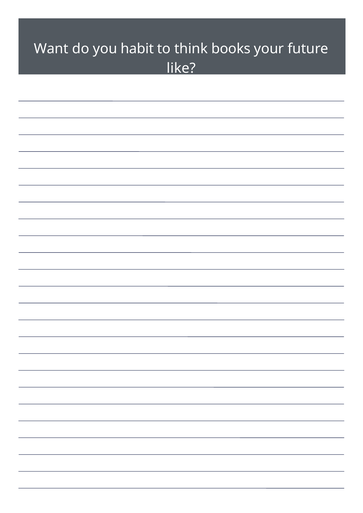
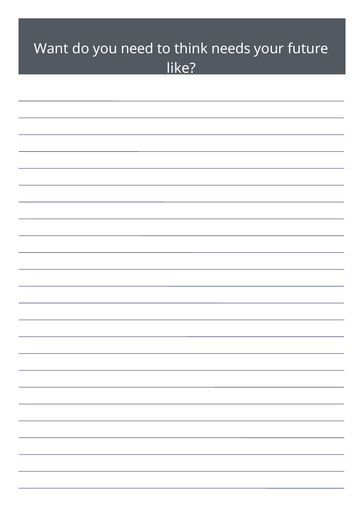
habit: habit -> need
books: books -> needs
